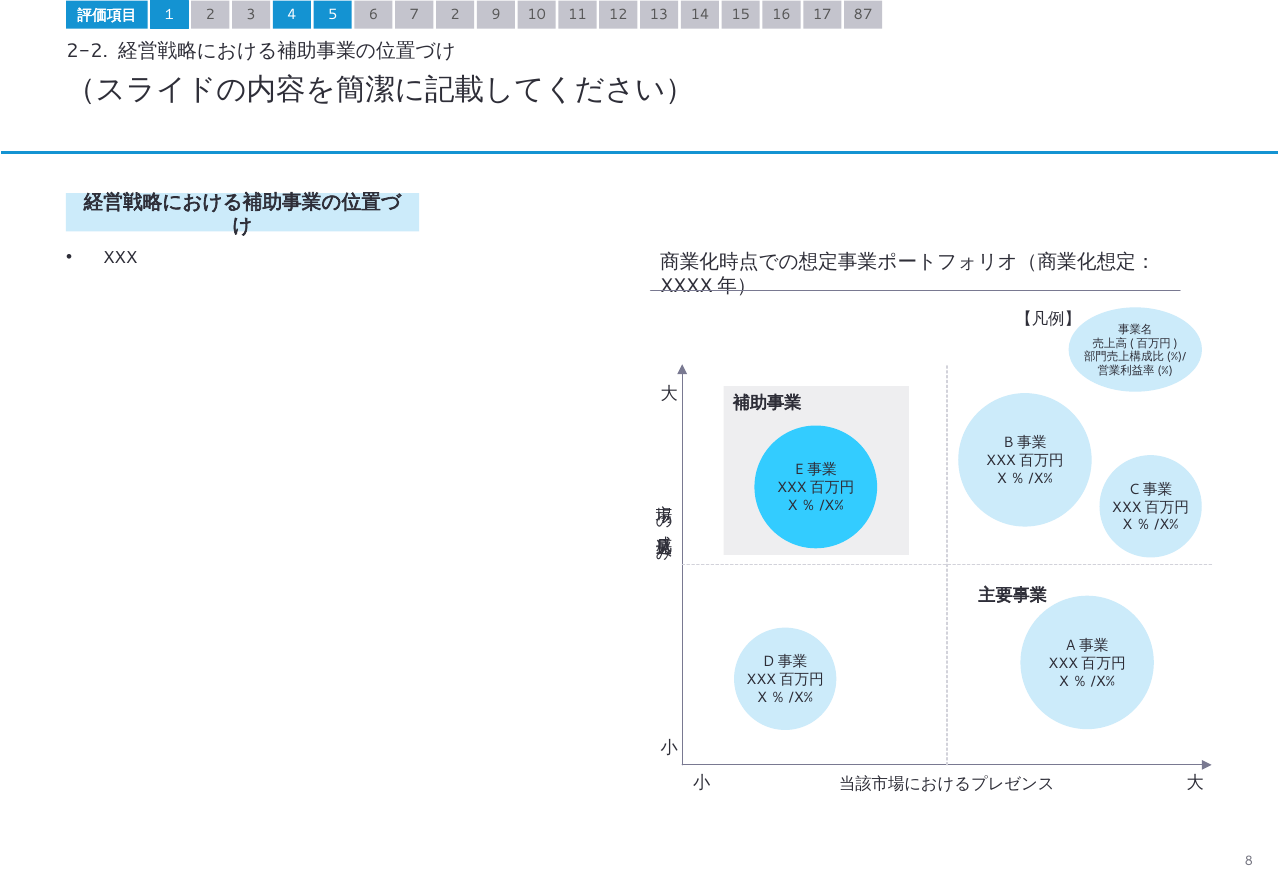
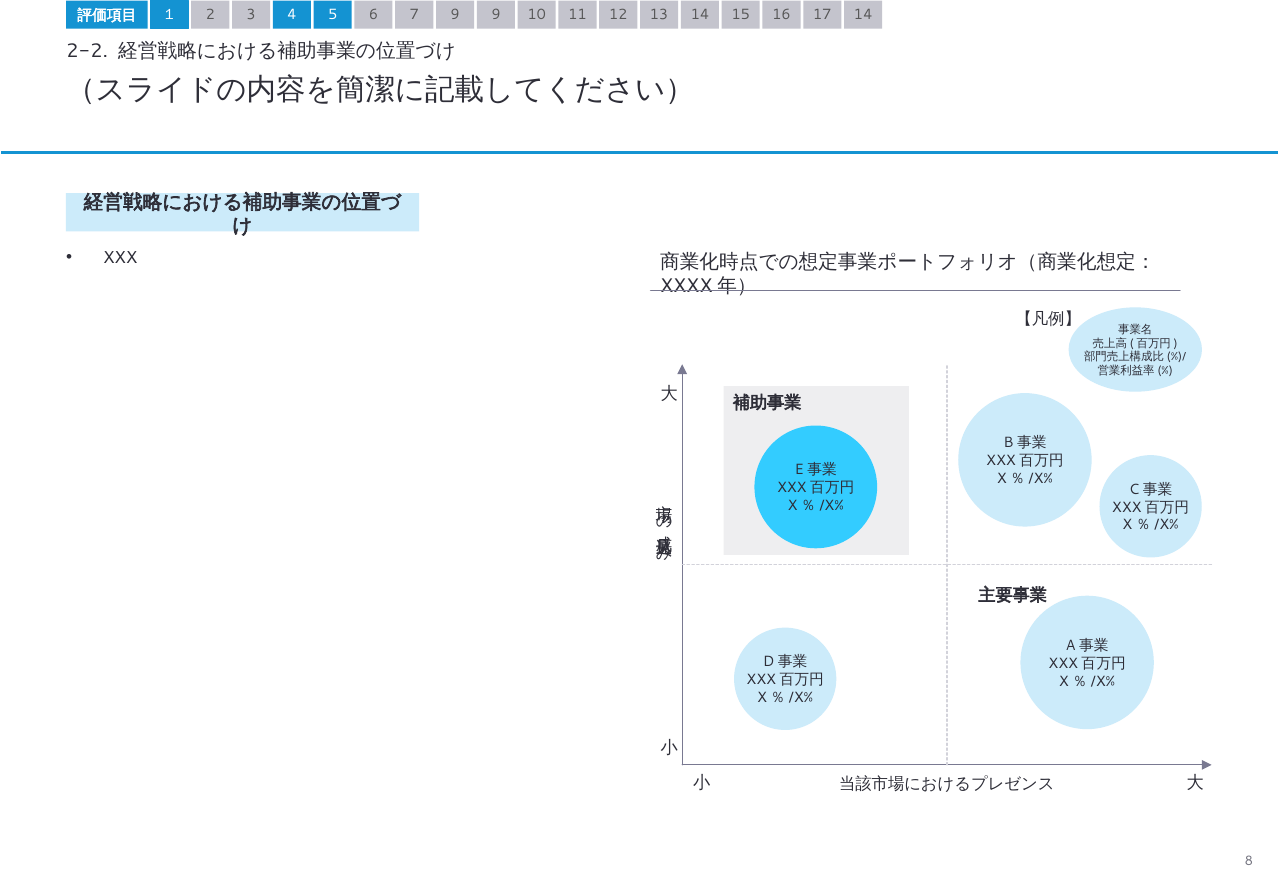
7 2: 2 -> 9
17 87: 87 -> 14
